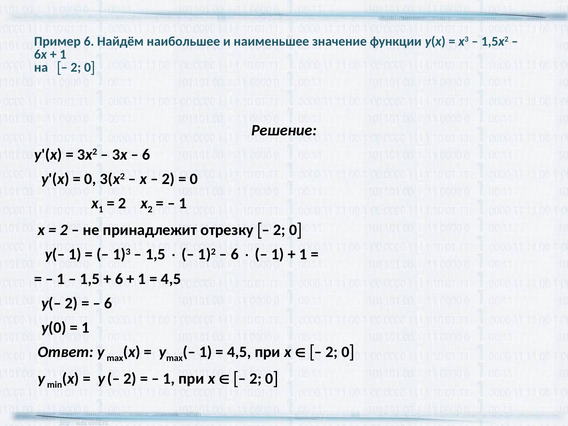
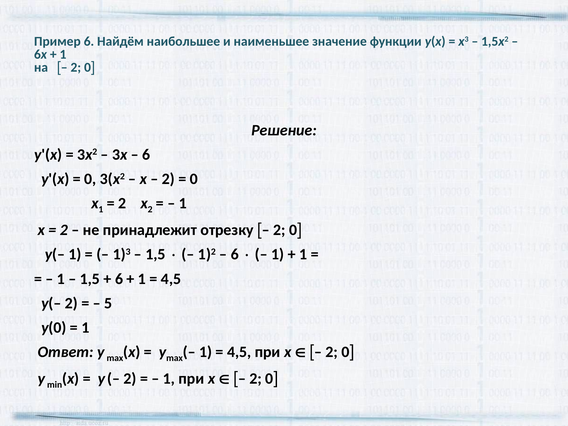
6 at (108, 303): 6 -> 5
